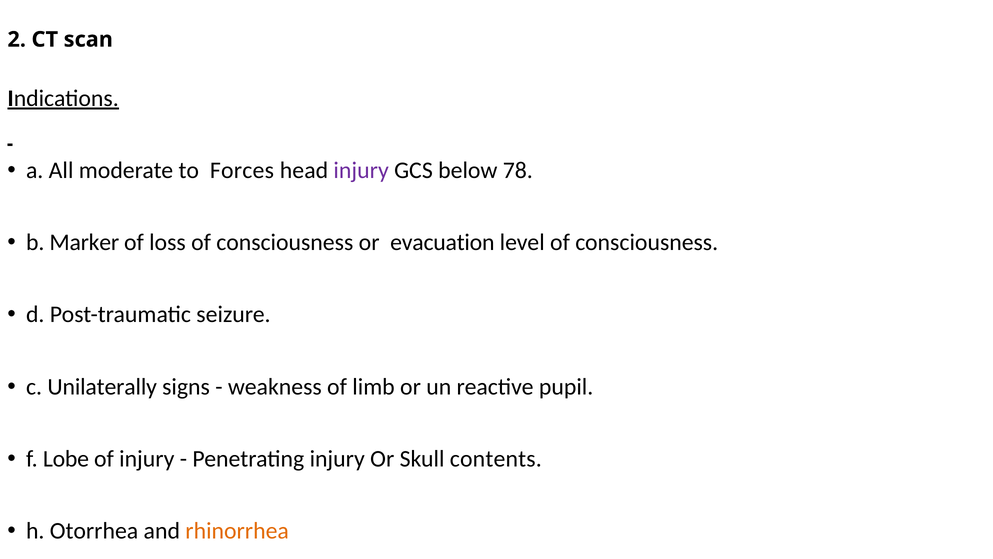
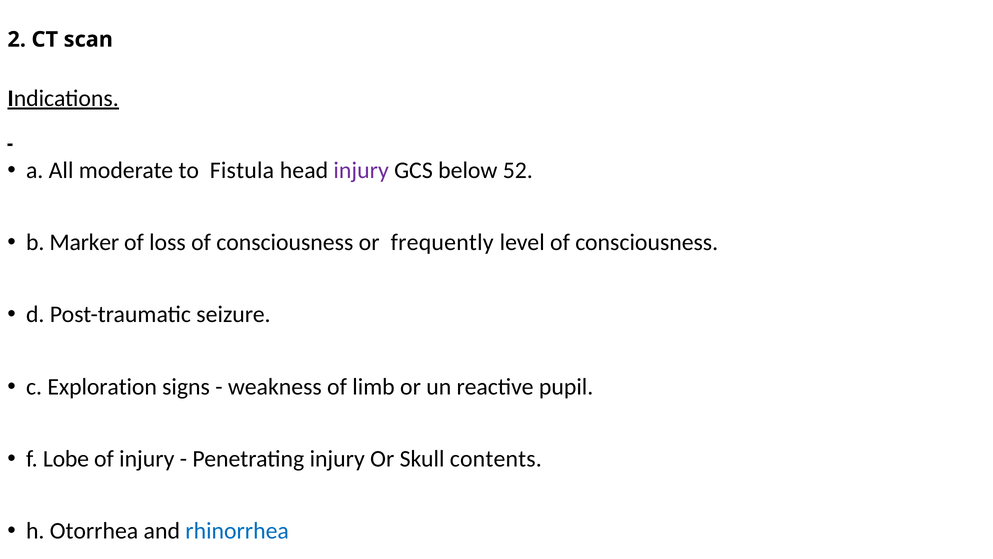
Forces: Forces -> Fistula
78: 78 -> 52
evacuation: evacuation -> frequently
Unilaterally: Unilaterally -> Exploration
rhinorrhea colour: orange -> blue
